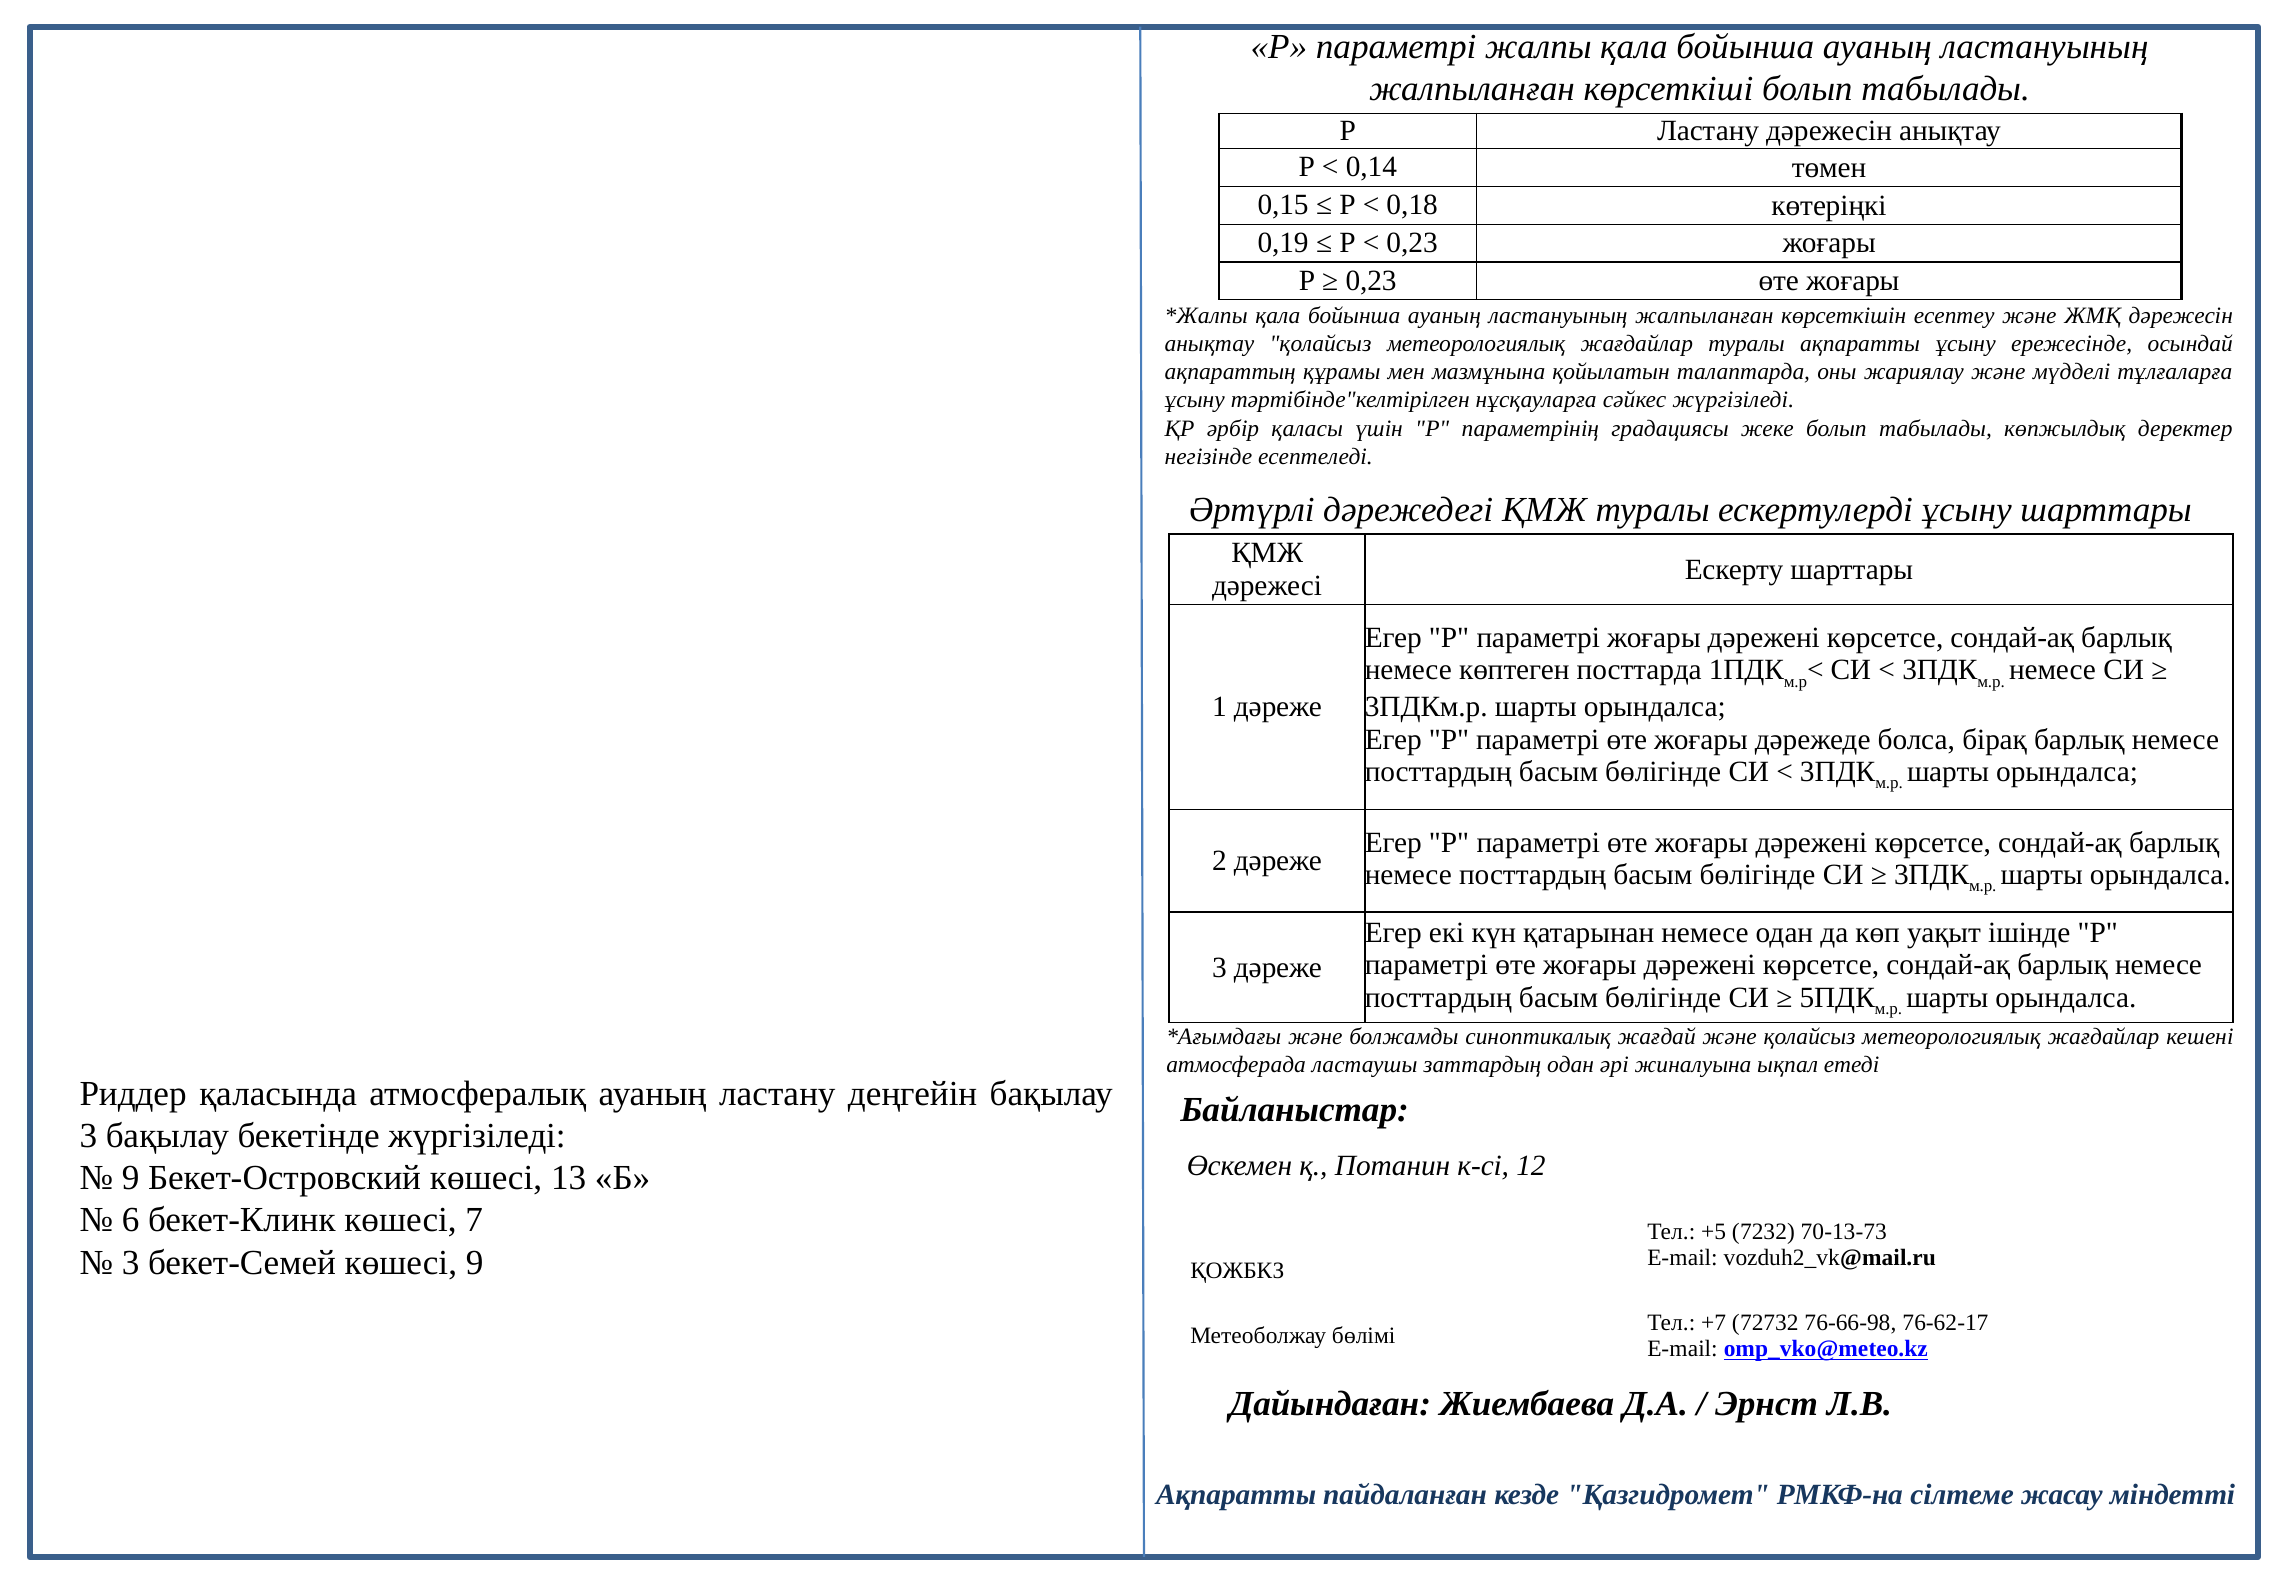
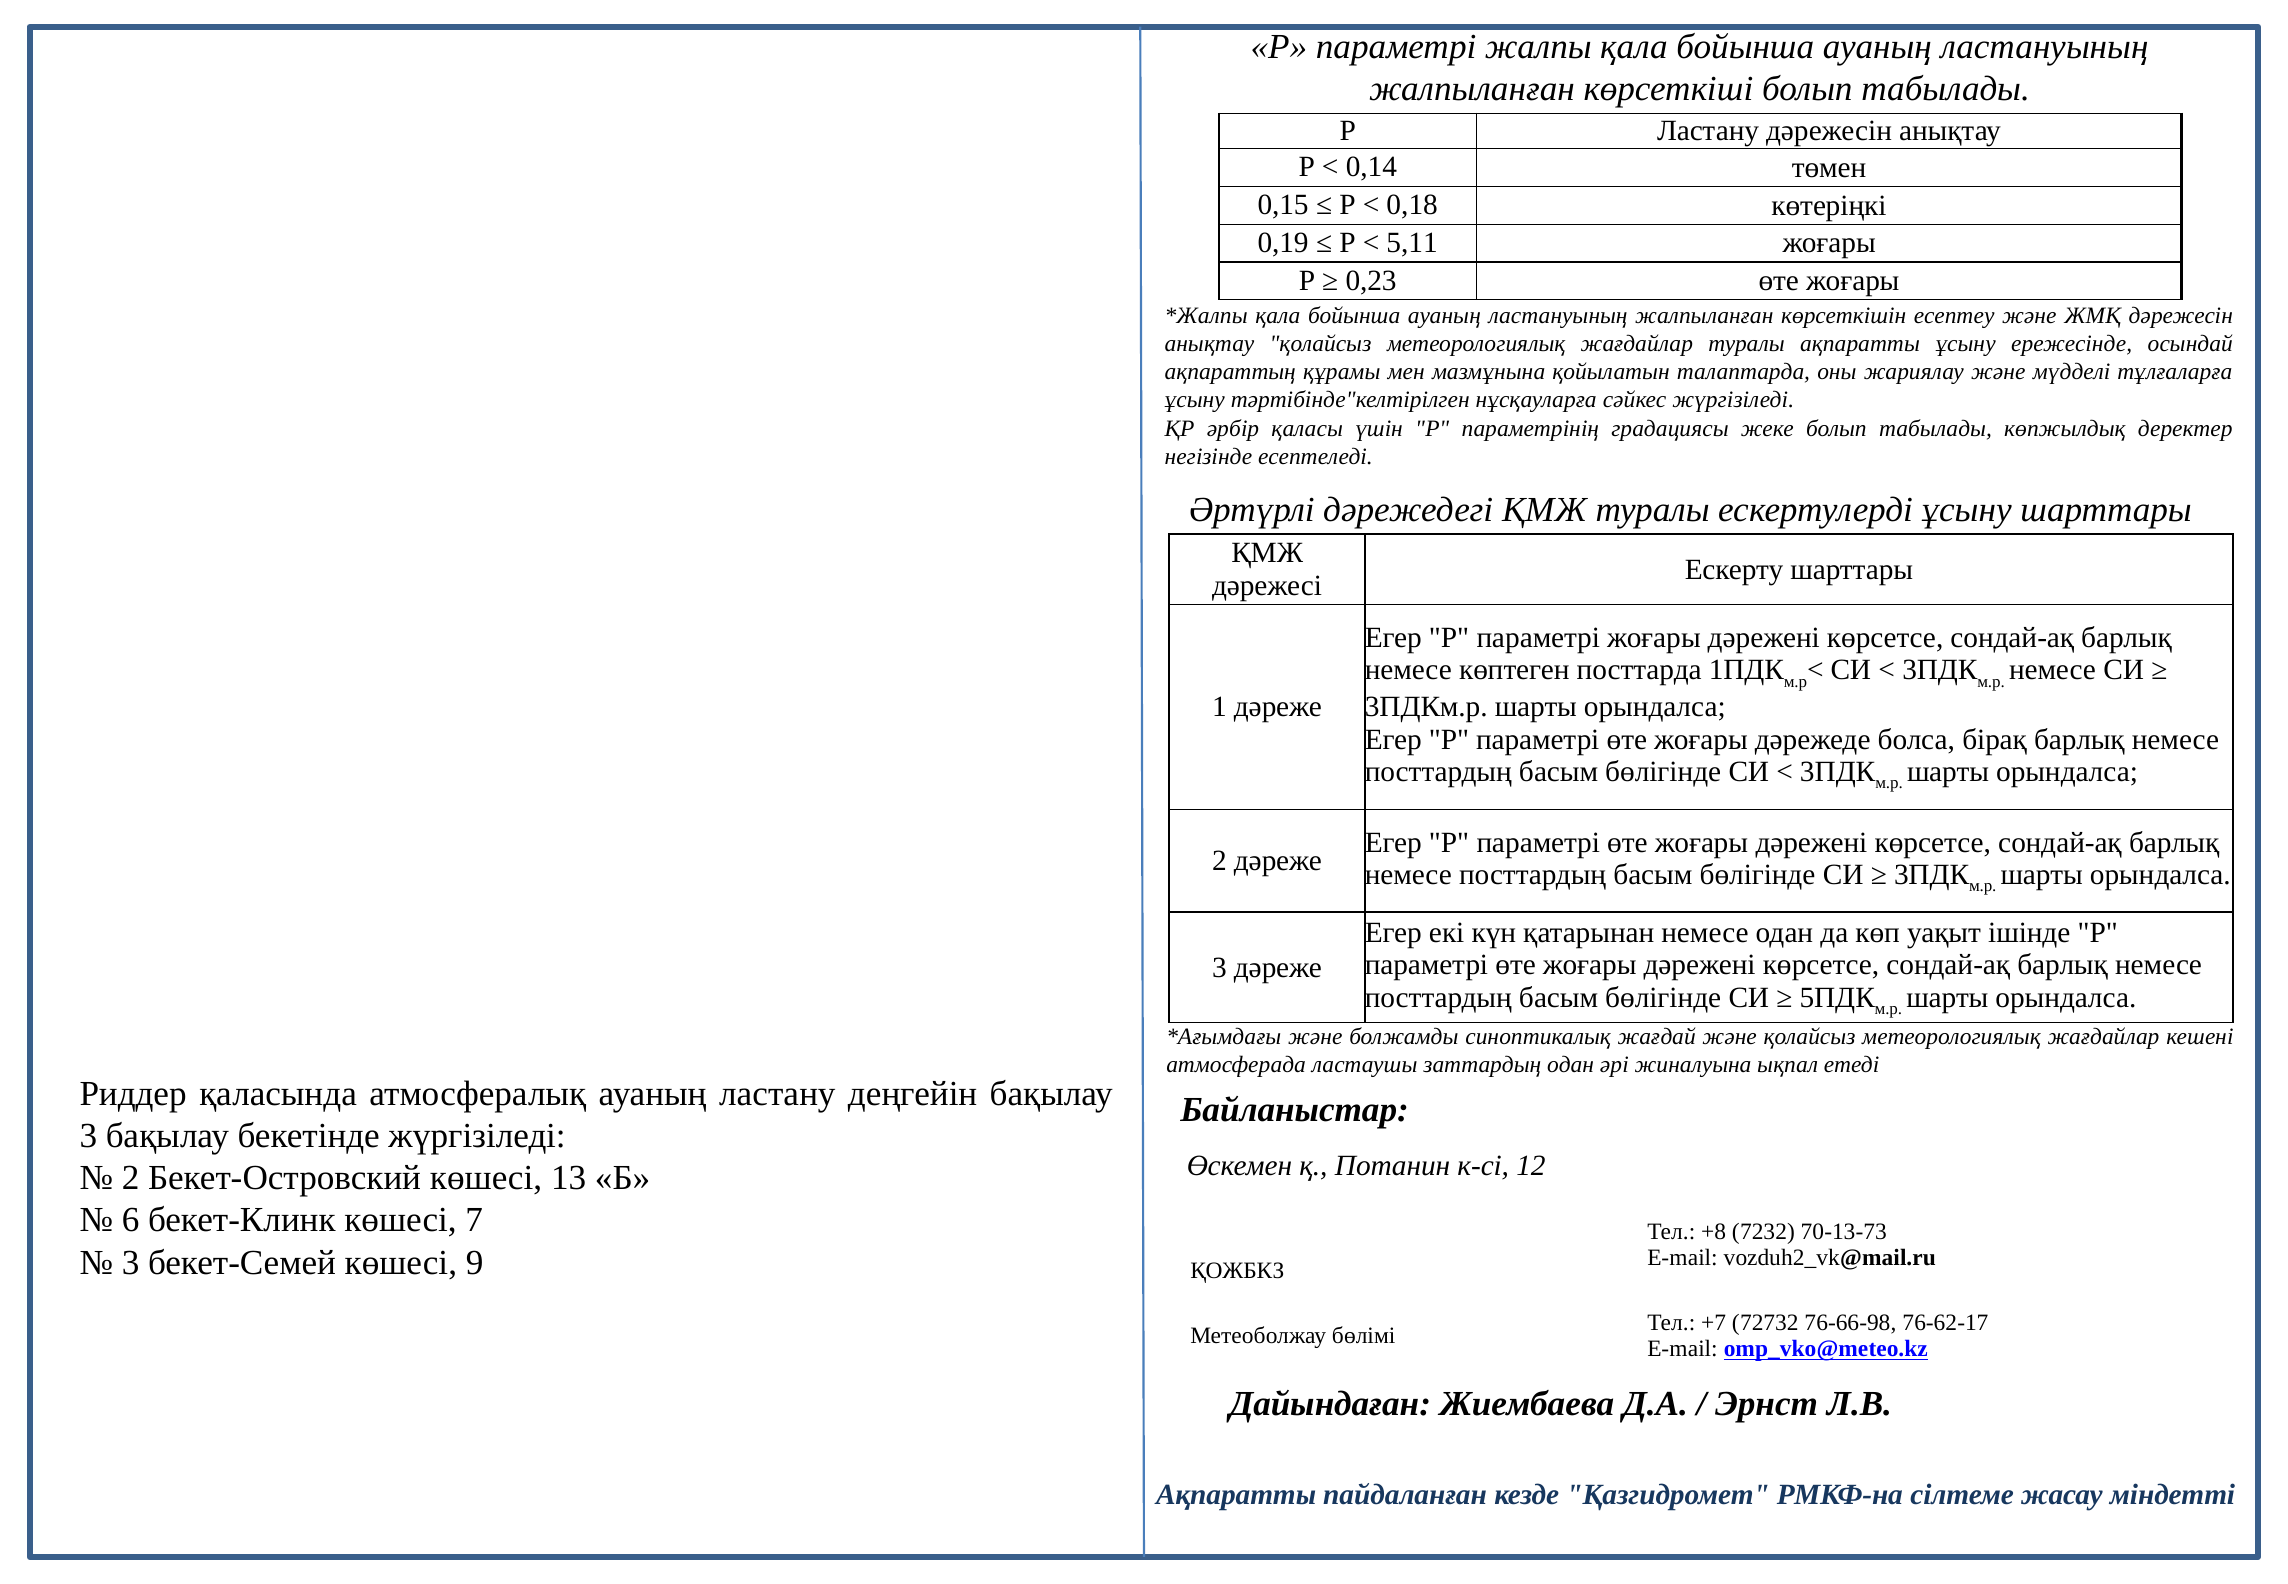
0,23 at (1412, 243): 0,23 -> 5,11
9 at (131, 1178): 9 -> 2
+5: +5 -> +8
